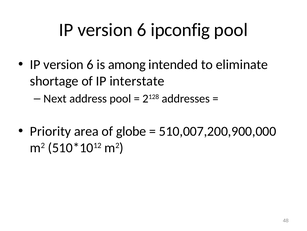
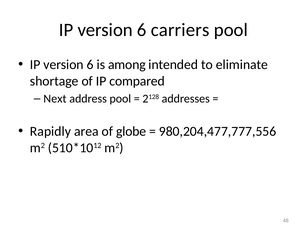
ipconfig: ipconfig -> carriers
interstate: interstate -> compared
Priority: Priority -> Rapidly
510,007,200,900,000: 510,007,200,900,000 -> 980,204,477,777,556
